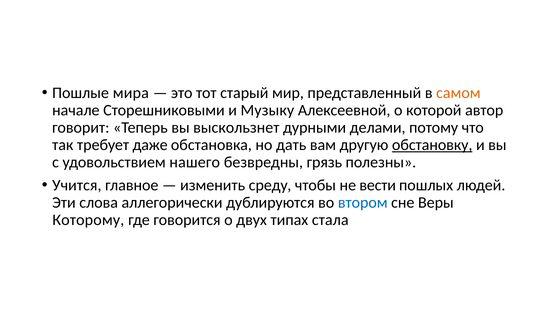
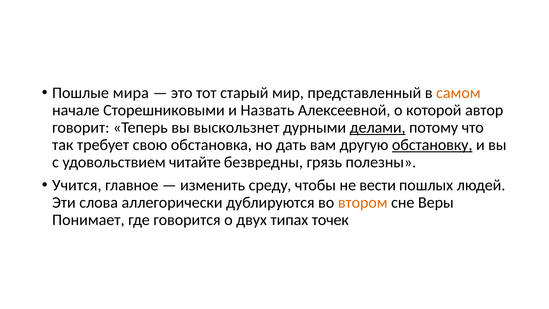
Музыку: Музыку -> Назвать
делами underline: none -> present
даже: даже -> свою
нашего: нашего -> читайте
втором colour: blue -> orange
Которому: Которому -> Понимает
стала: стала -> точек
